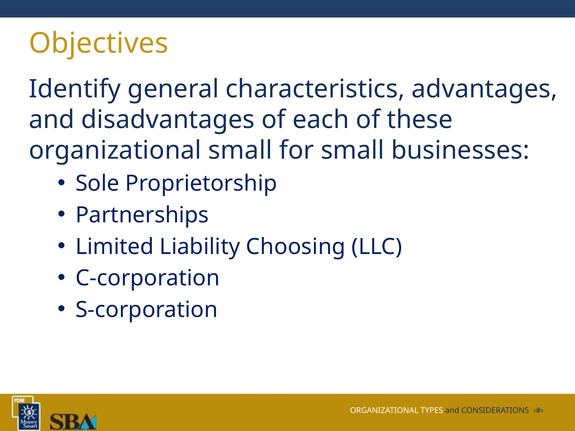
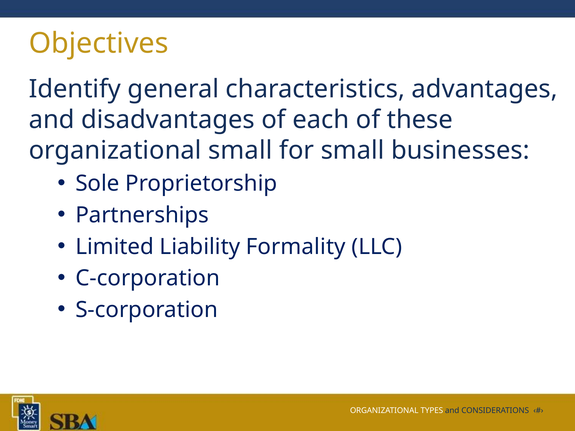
Choosing: Choosing -> Formality
